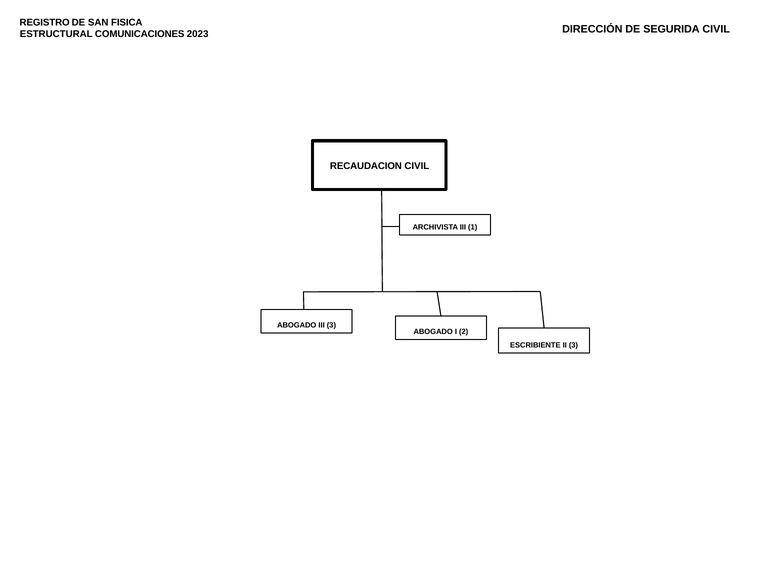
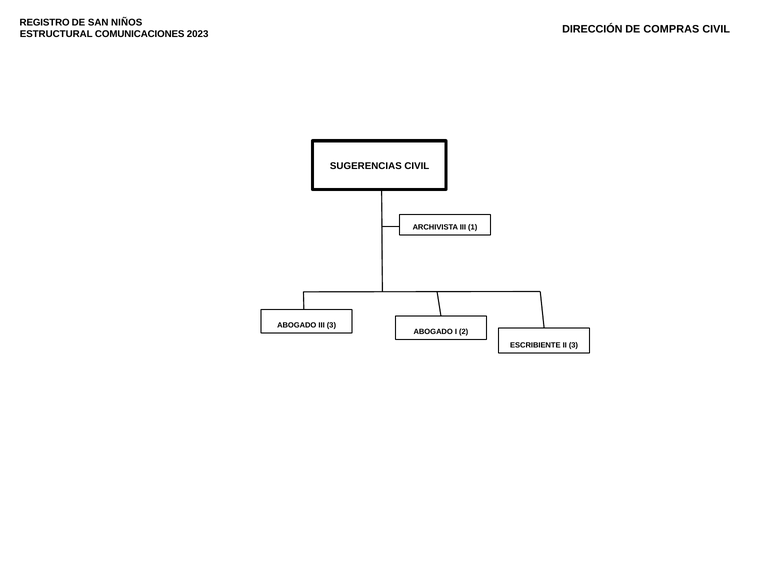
FISICA: FISICA -> NIÑOS
SEGURIDA: SEGURIDA -> COMPRAS
RECAUDACION: RECAUDACION -> SUGERENCIAS
